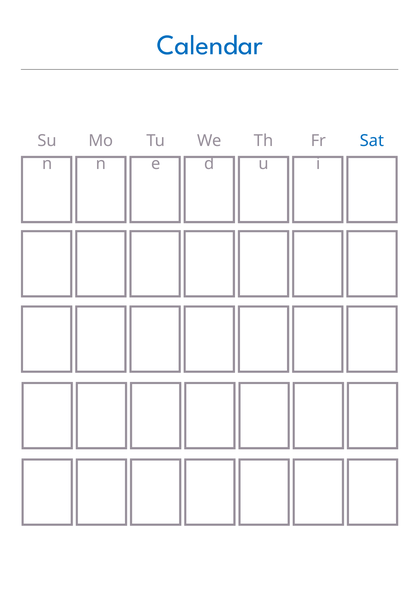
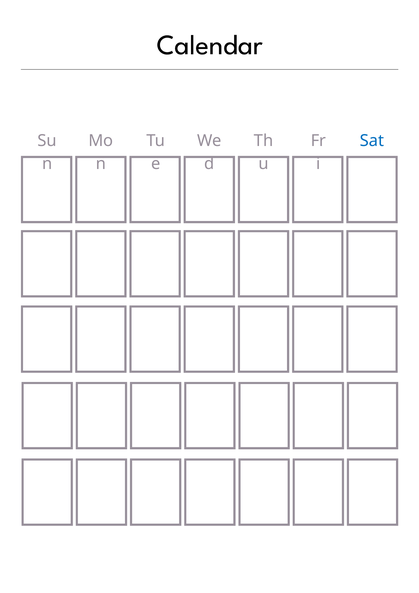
Calendar colour: blue -> black
